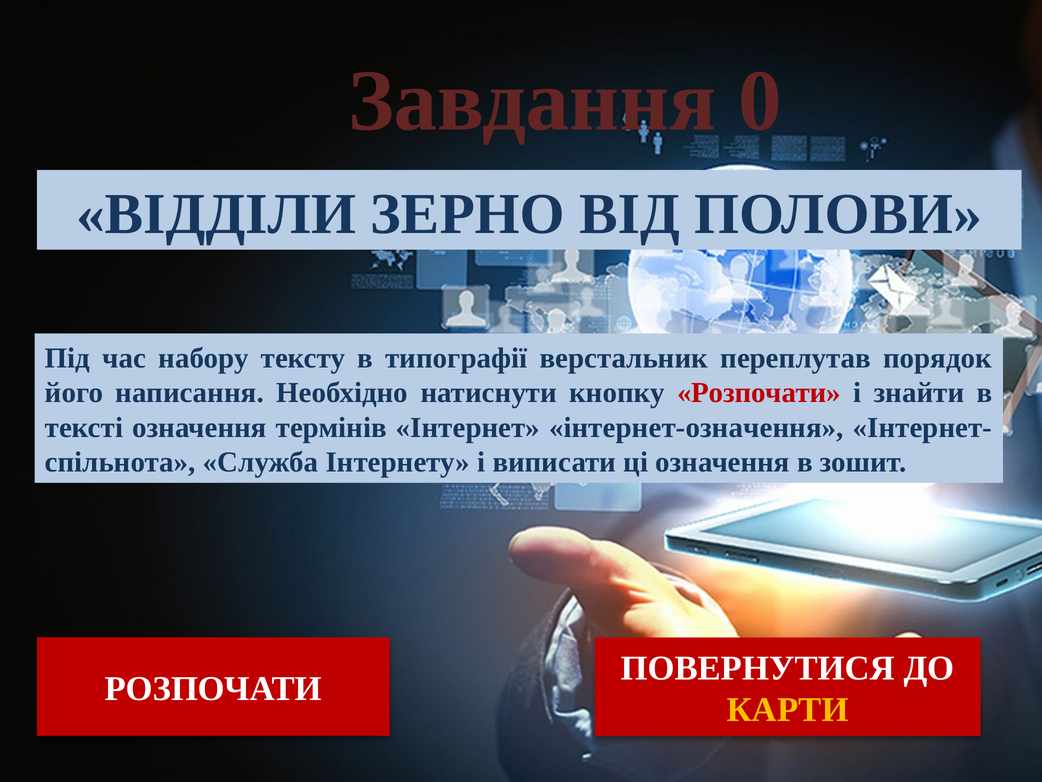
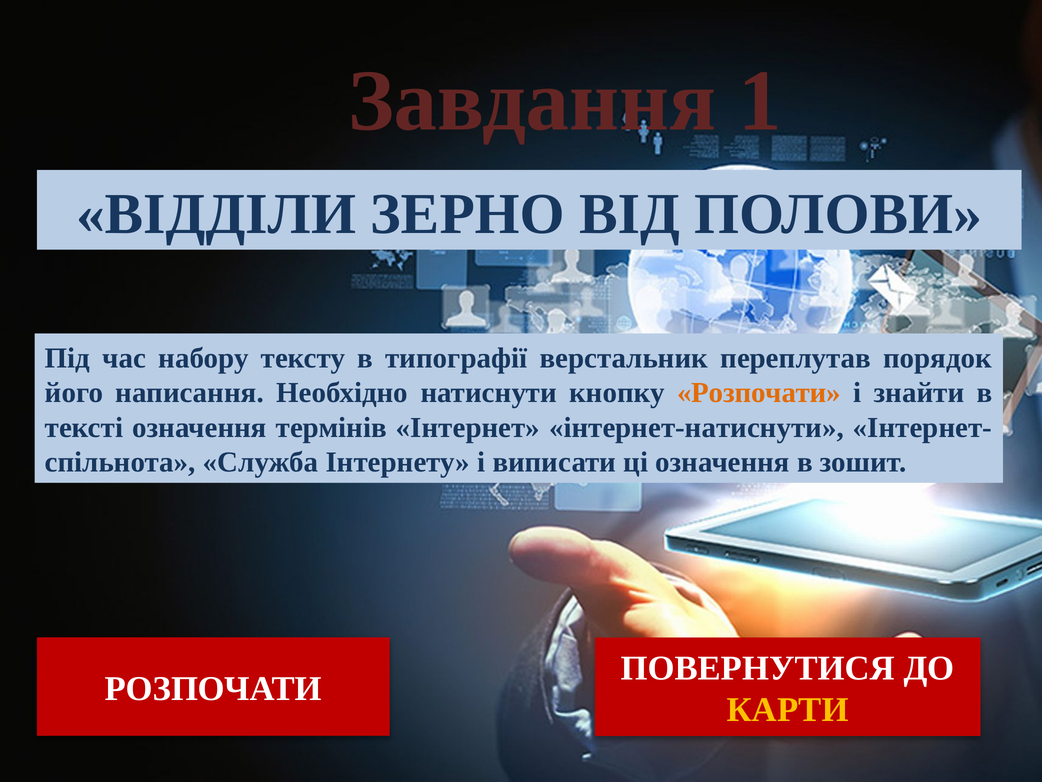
0: 0 -> 1
Розпочати at (759, 393) colour: red -> orange
інтернет-означення: інтернет-означення -> інтернет-натиснути
